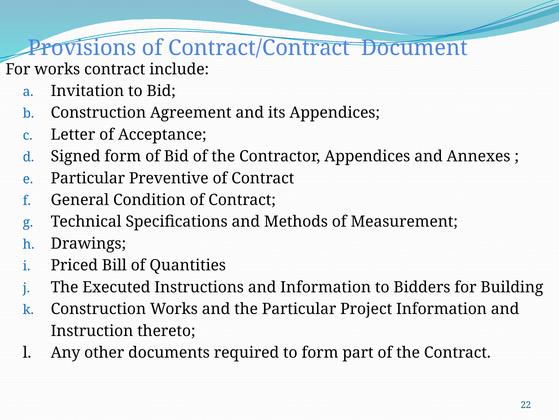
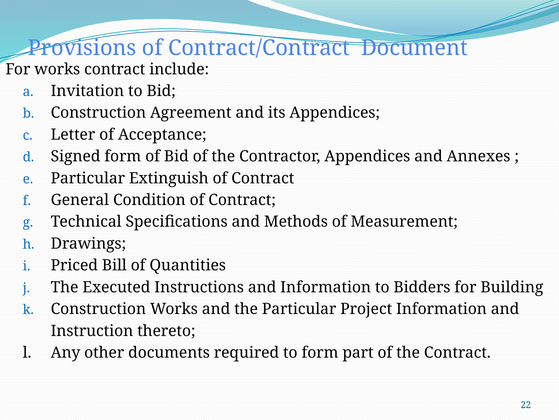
Preventive: Preventive -> Extinguish
